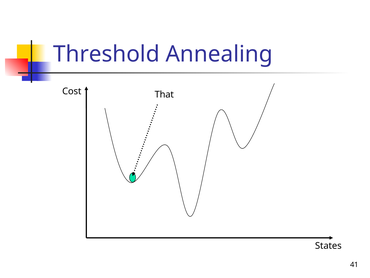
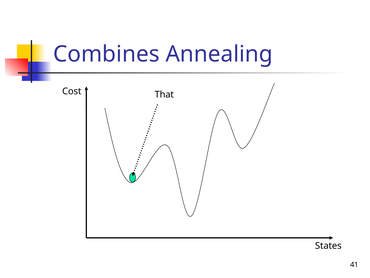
Threshold: Threshold -> Combines
